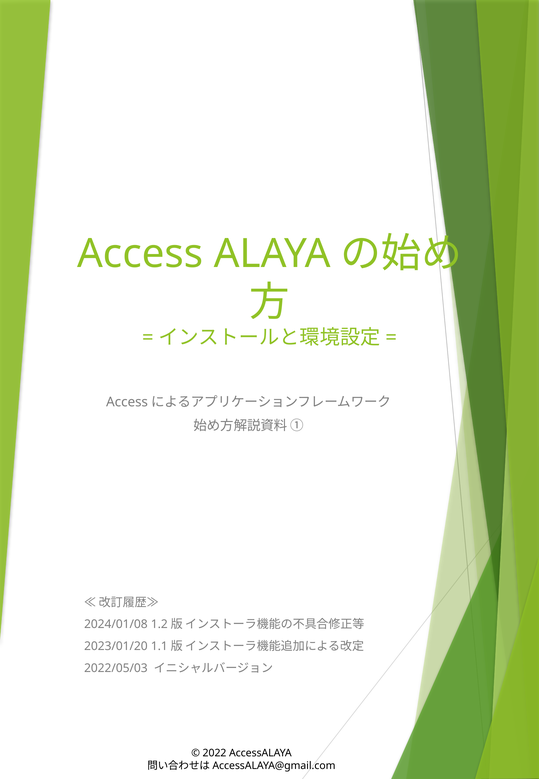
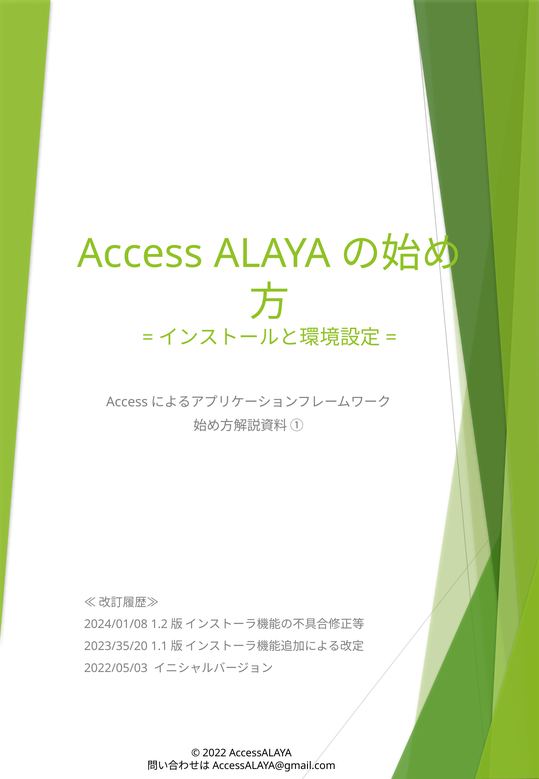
2023/01/20: 2023/01/20 -> 2023/35/20
